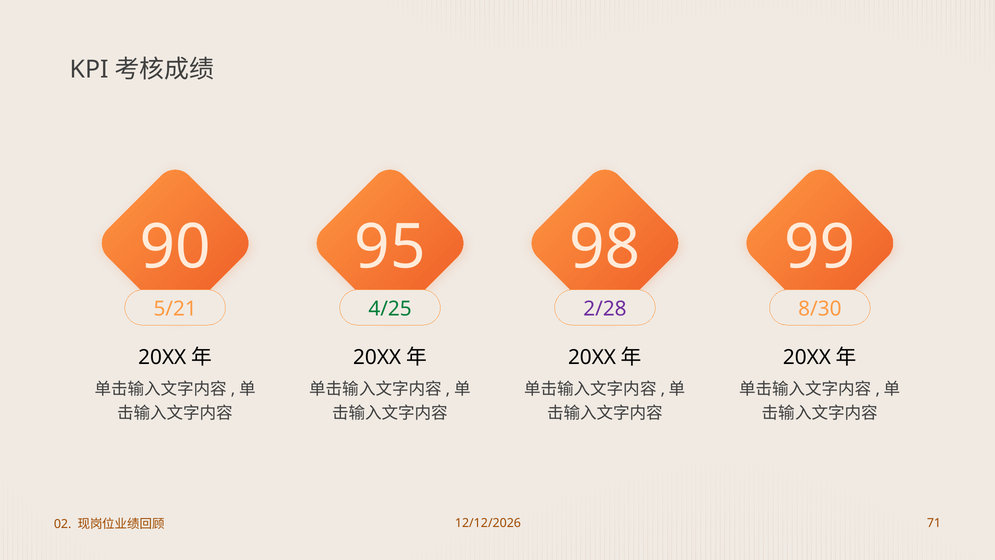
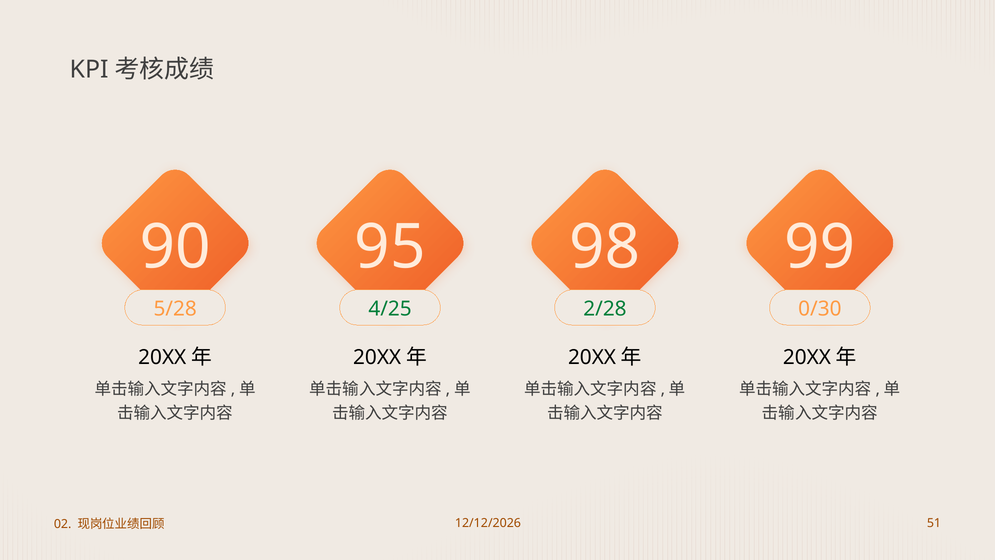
5/21: 5/21 -> 5/28
2/28 colour: purple -> green
8/30: 8/30 -> 0/30
71: 71 -> 51
